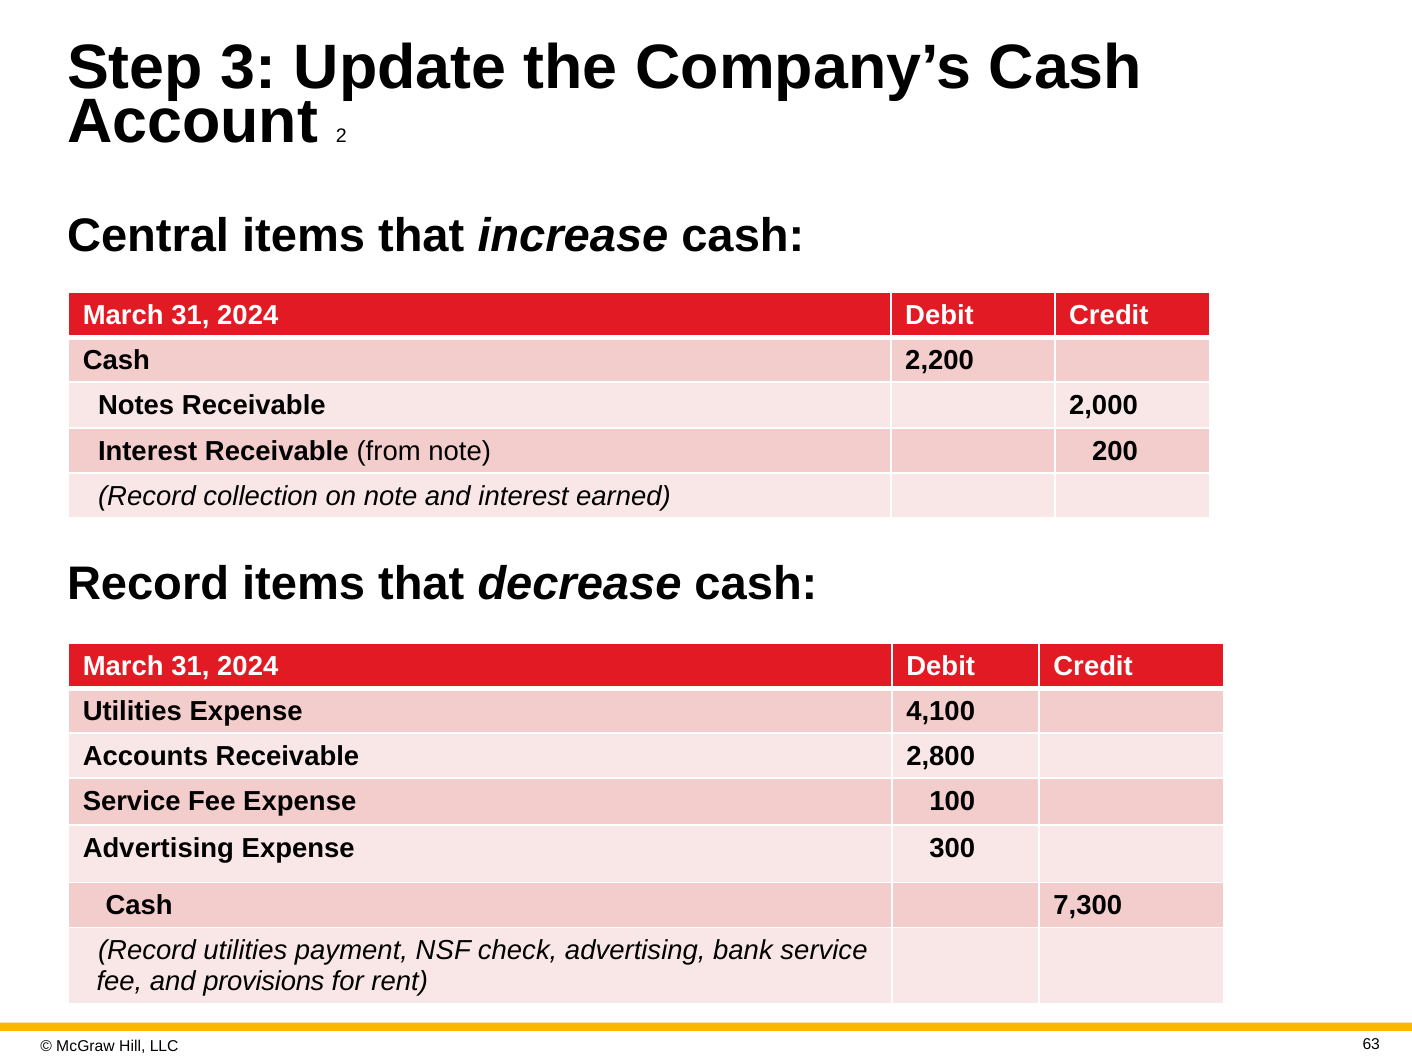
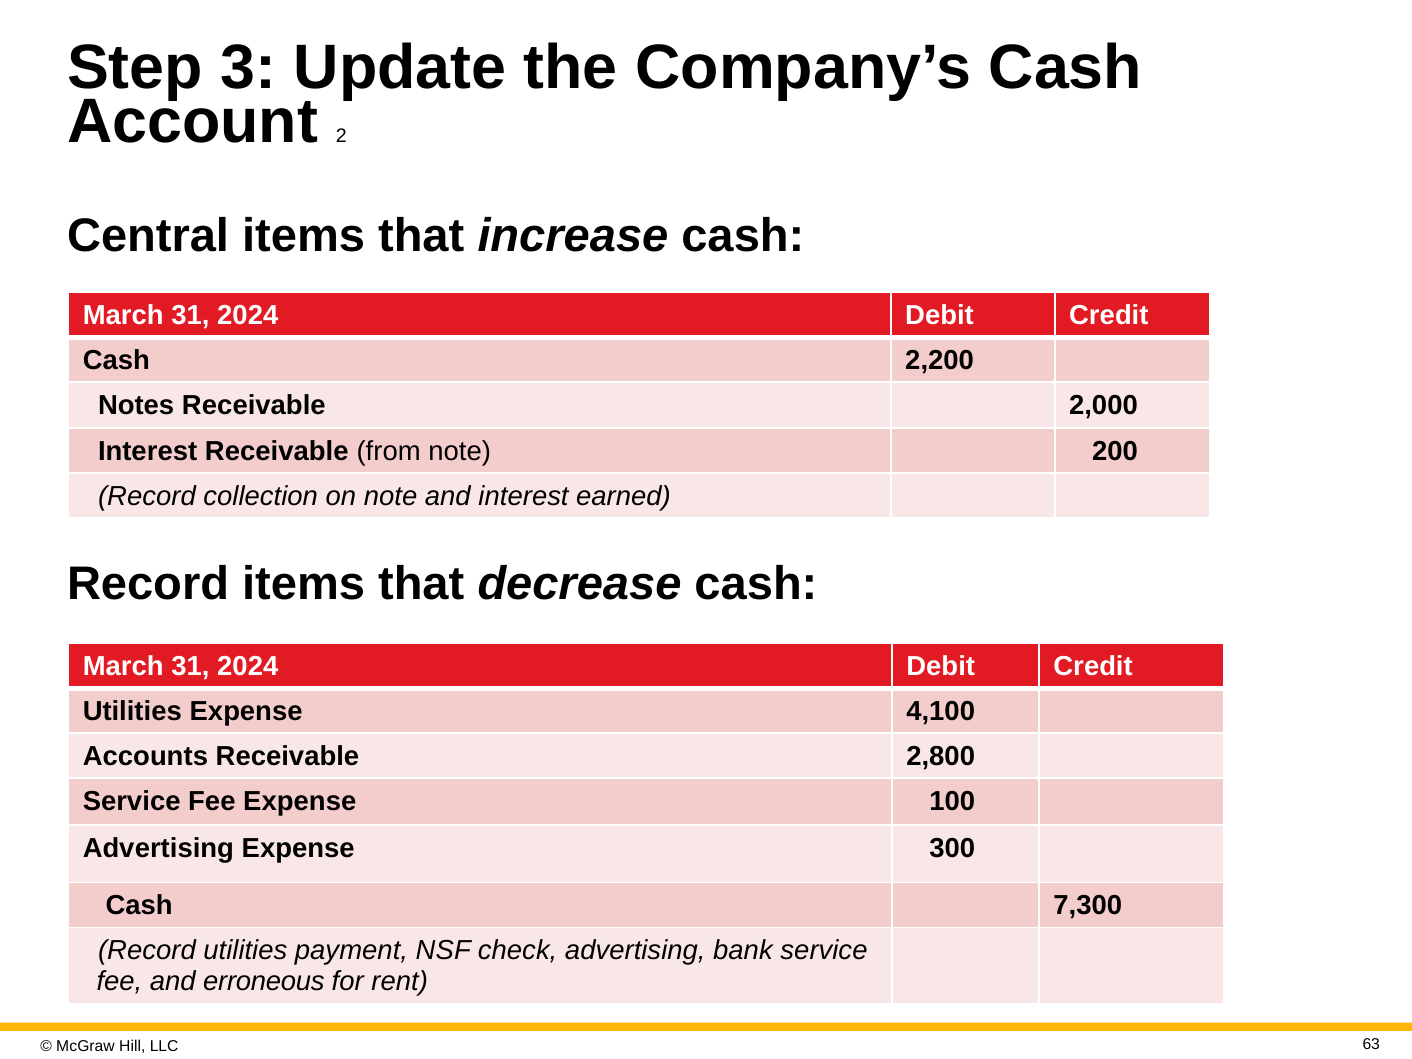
provisions: provisions -> erroneous
